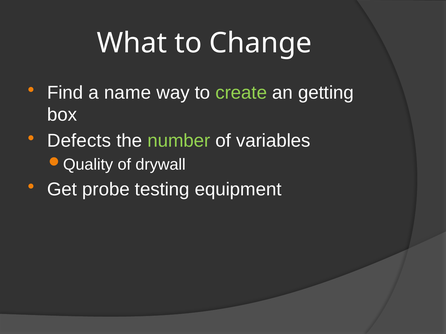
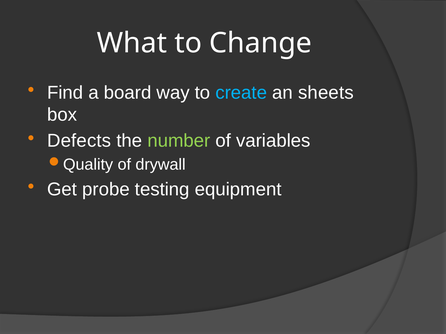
name: name -> board
create colour: light green -> light blue
getting: getting -> sheets
